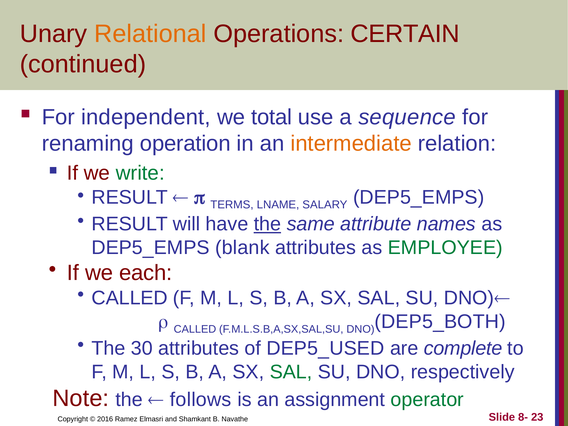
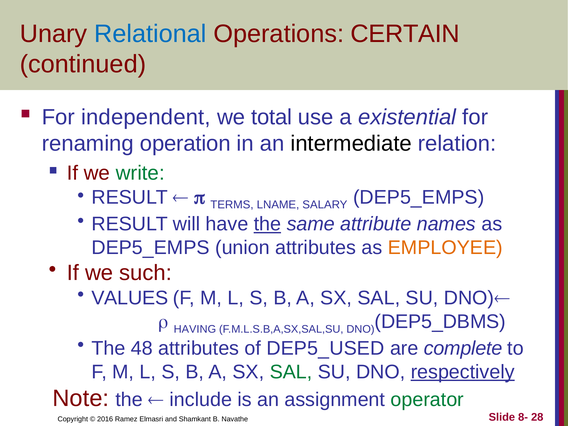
Relational colour: orange -> blue
sequence: sequence -> existential
intermediate colour: orange -> black
blank: blank -> union
EMPLOYEE colour: green -> orange
each: each -> such
CALLED at (130, 298): CALLED -> VALUES
CALLED at (195, 329): CALLED -> HAVING
DEP5_BOTH: DEP5_BOTH -> DEP5_DBMS
30: 30 -> 48
respectively underline: none -> present
follows: follows -> include
23: 23 -> 28
